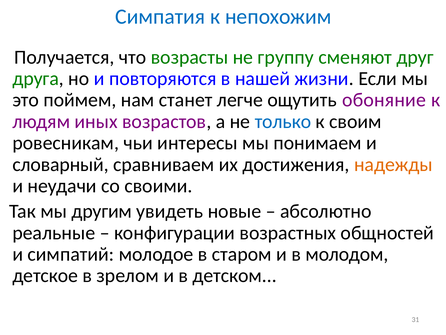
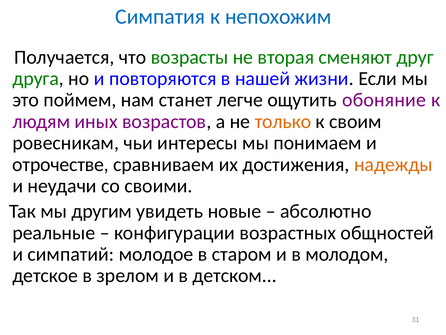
группу: группу -> вторая
только colour: blue -> orange
словарный: словарный -> отрочестве
